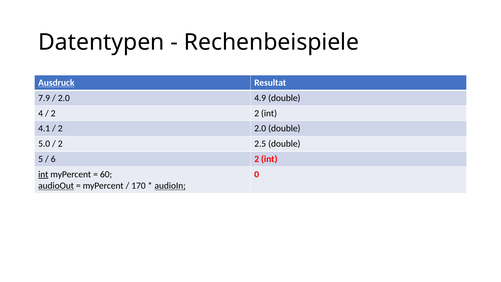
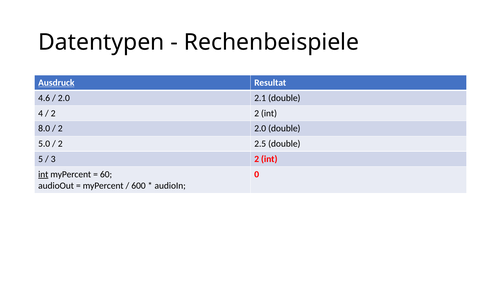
7.9: 7.9 -> 4.6
4.9: 4.9 -> 2.1
4.1: 4.1 -> 8.0
6: 6 -> 3
audioOut underline: present -> none
170: 170 -> 600
audioIn underline: present -> none
